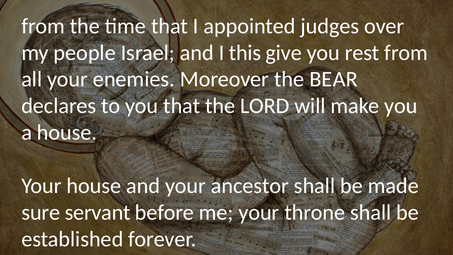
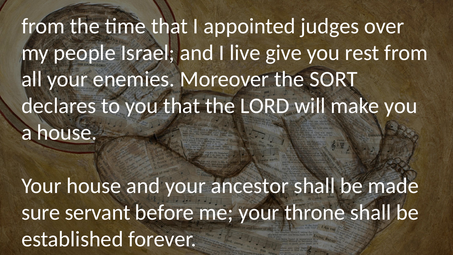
this: this -> live
BEAR: BEAR -> SORT
